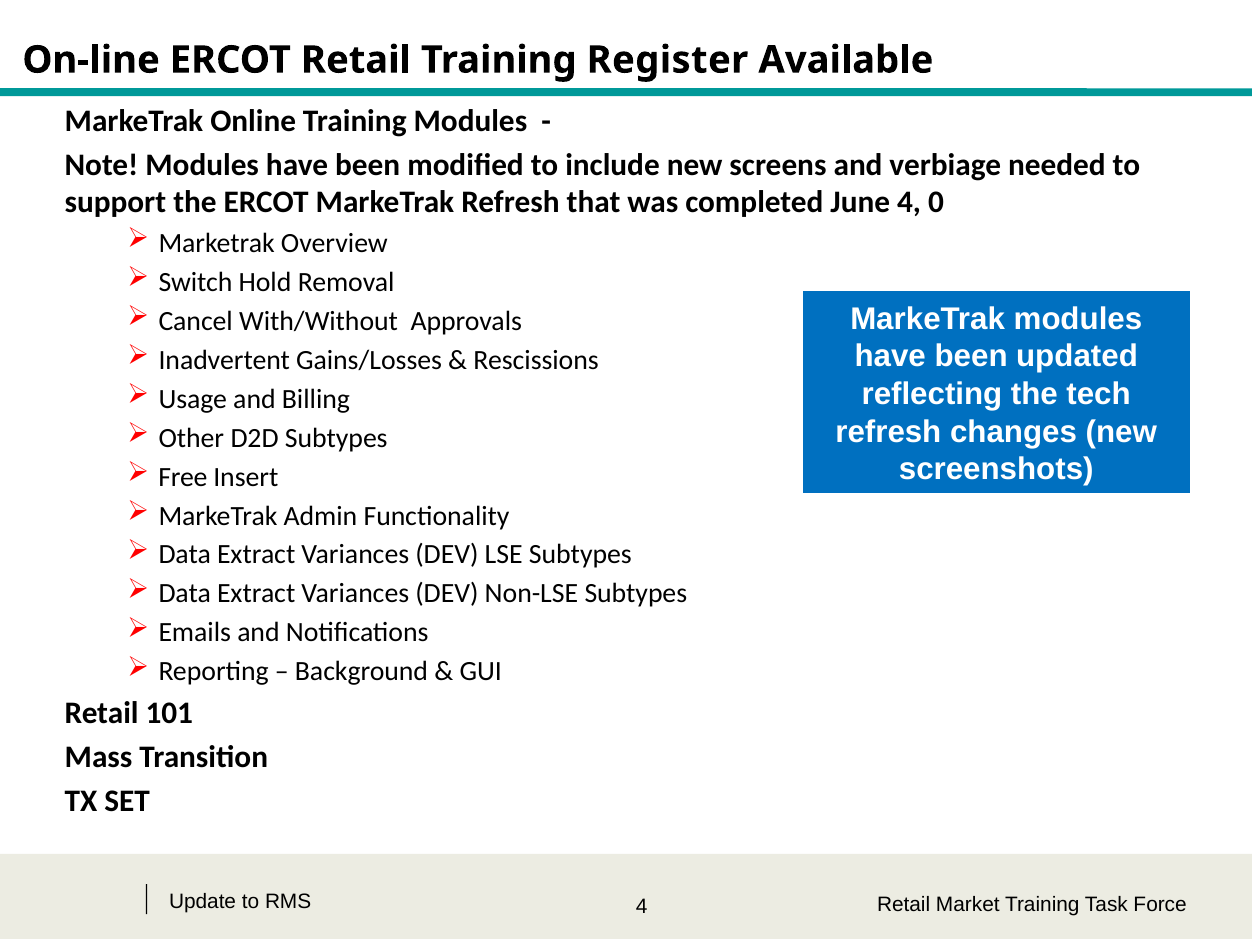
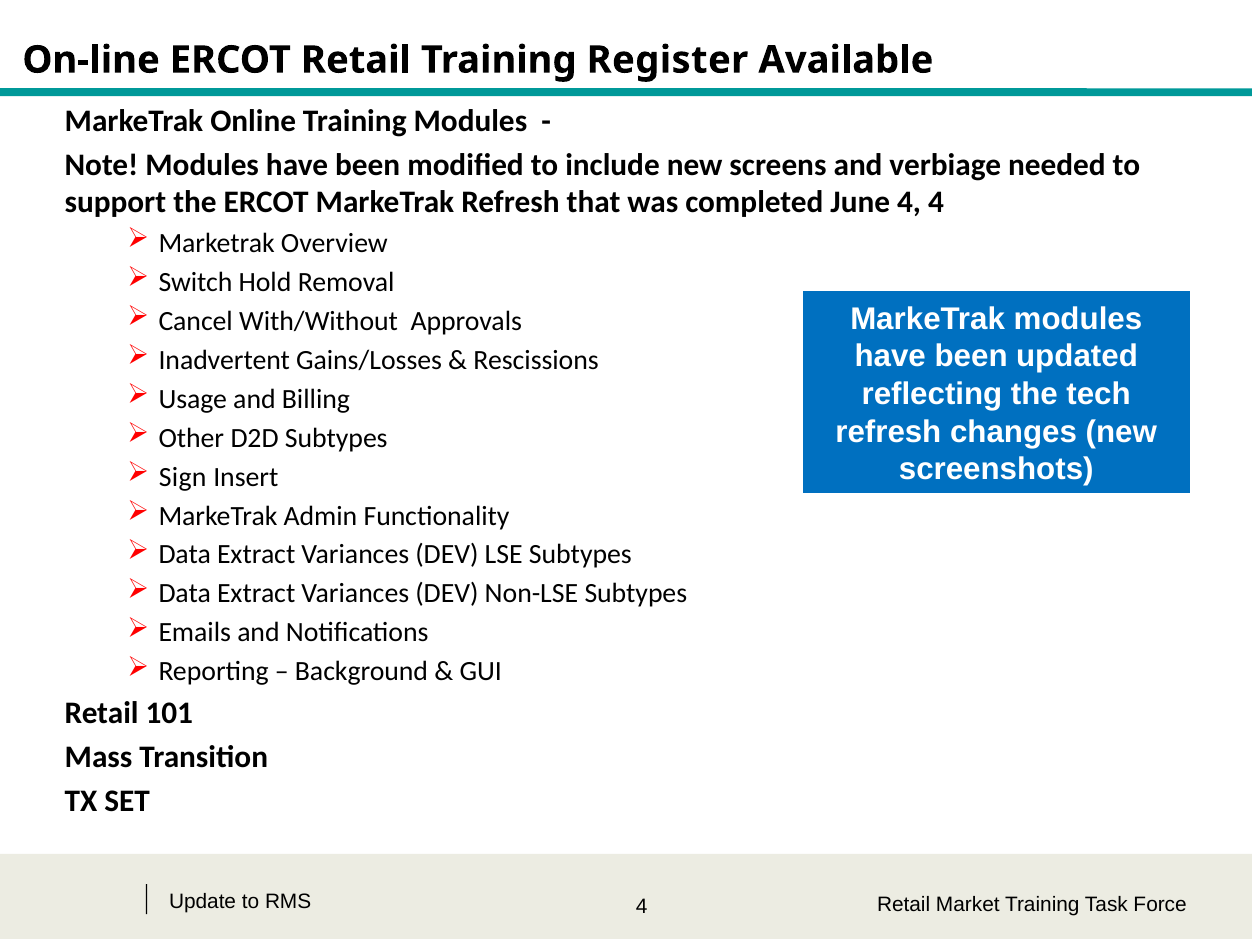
4 0: 0 -> 4
Free: Free -> Sign
